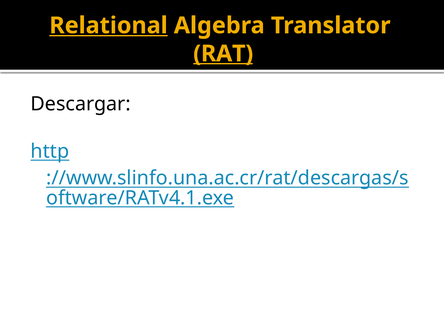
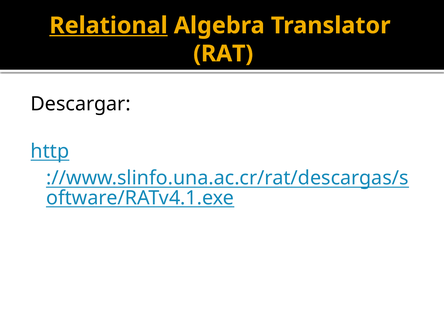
RAT underline: present -> none
